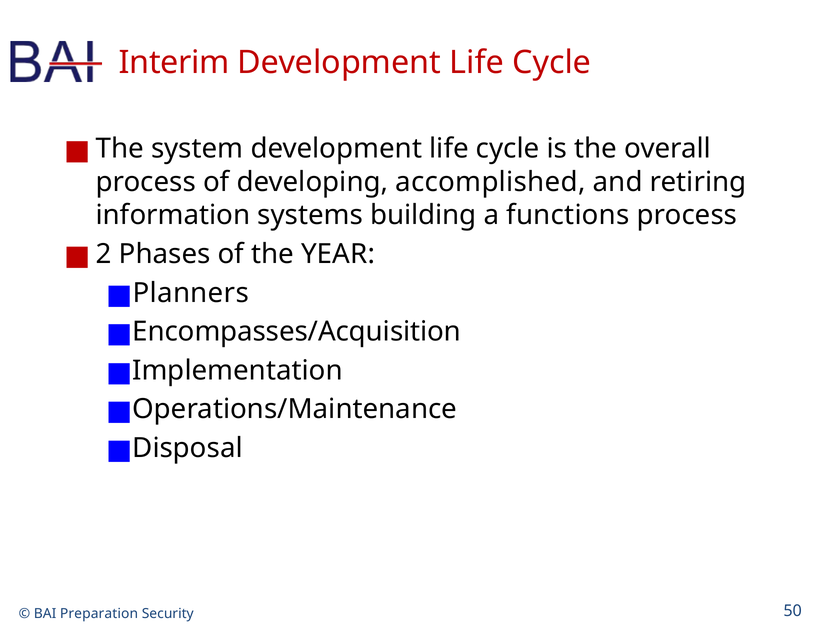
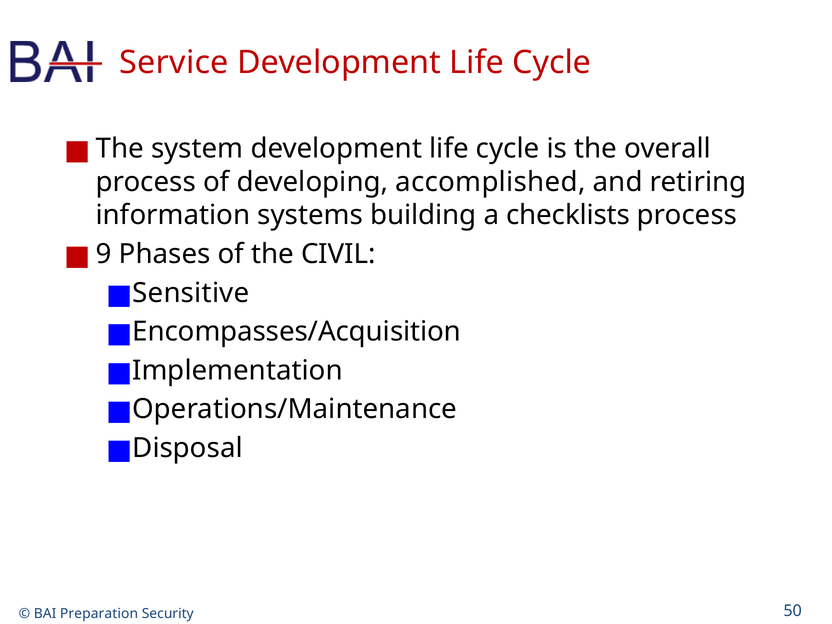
Interim: Interim -> Service
functions: functions -> checklists
2: 2 -> 9
YEAR: YEAR -> CIVIL
Planners: Planners -> Sensitive
